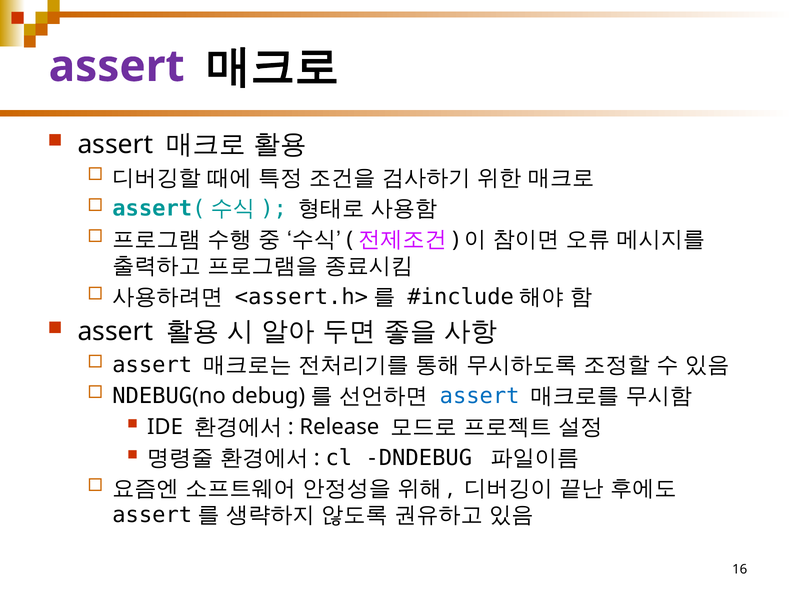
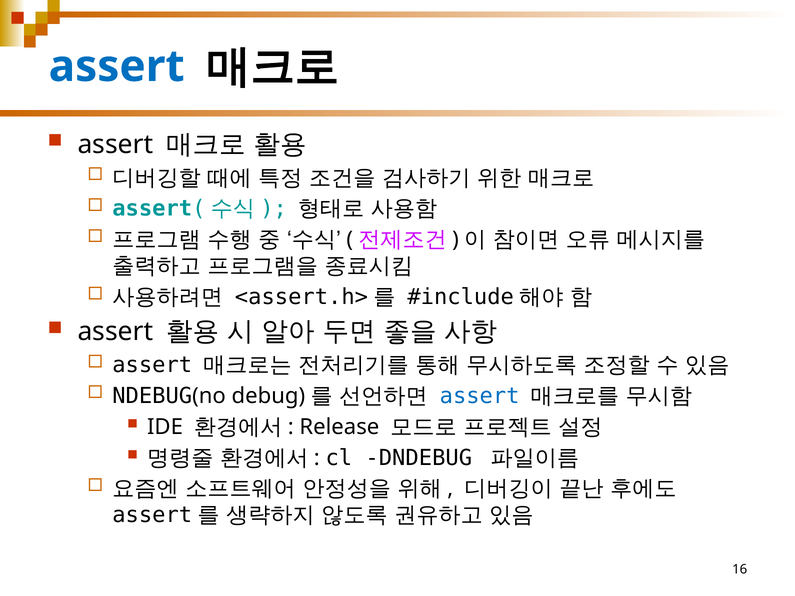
assert at (117, 66) colour: purple -> blue
